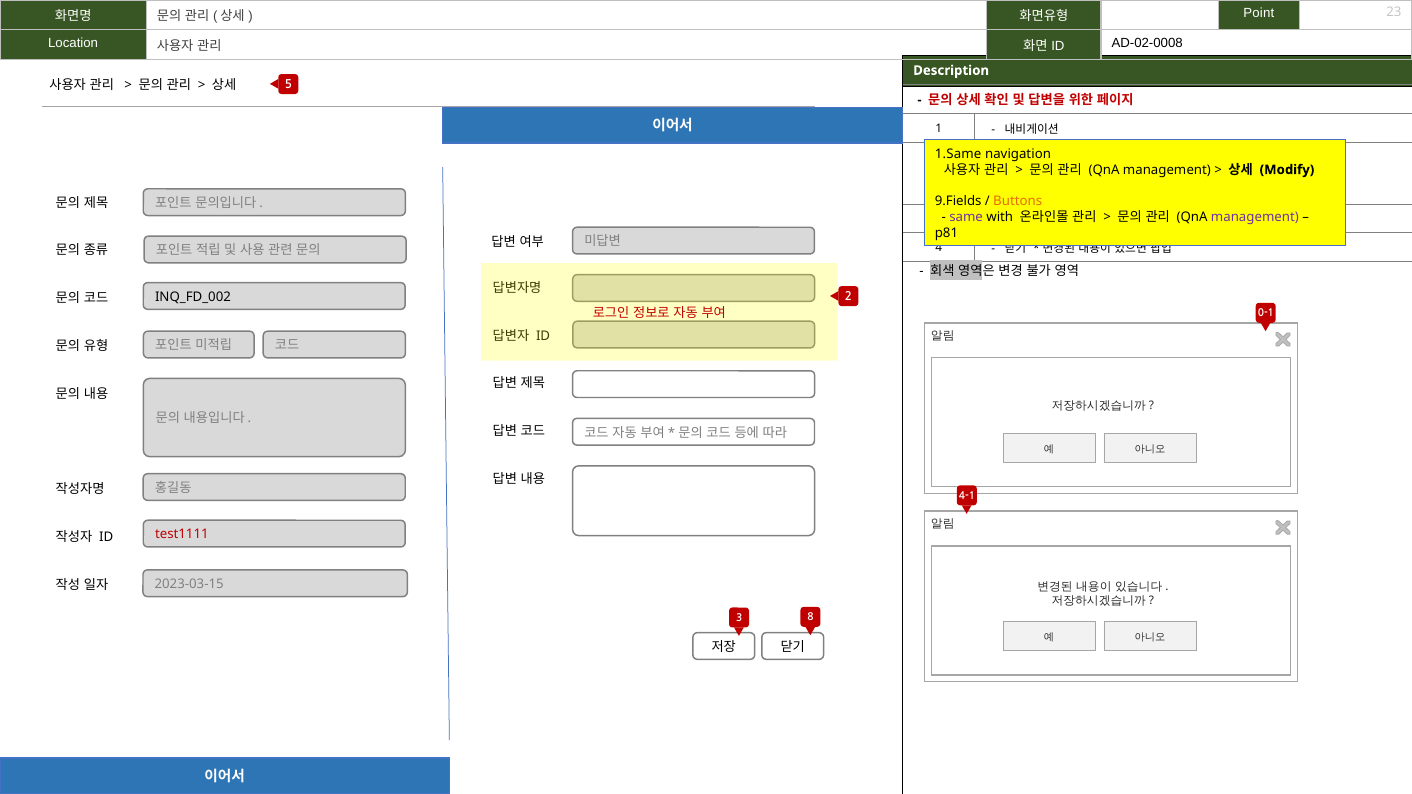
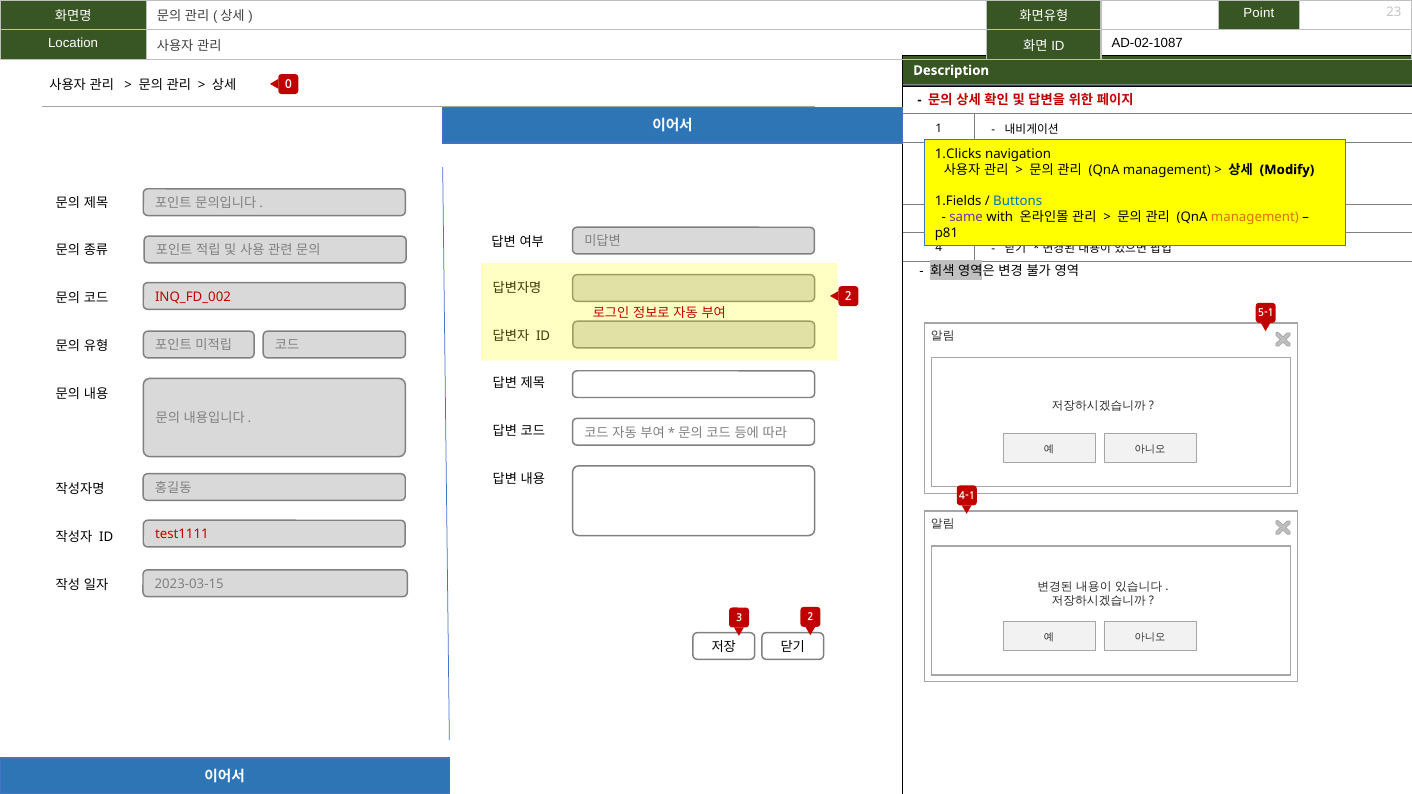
AD-02-0008: AD-02-0008 -> AD-02-1087
5: 5 -> 0
1.Same: 1.Same -> 1.Clicks
9.Fields: 9.Fields -> 1.Fields
Buttons colour: orange -> blue
management at (1255, 217) colour: purple -> orange
INQ_FD_002 colour: black -> red
0-1: 0-1 -> 5-1
3 8: 8 -> 2
